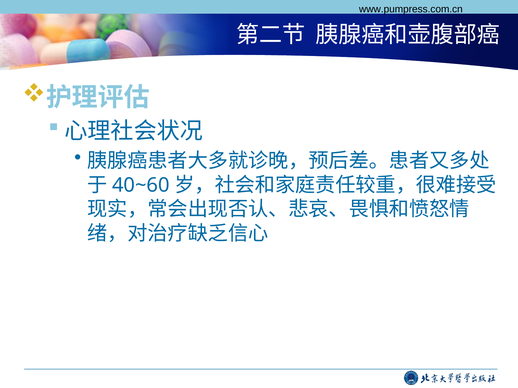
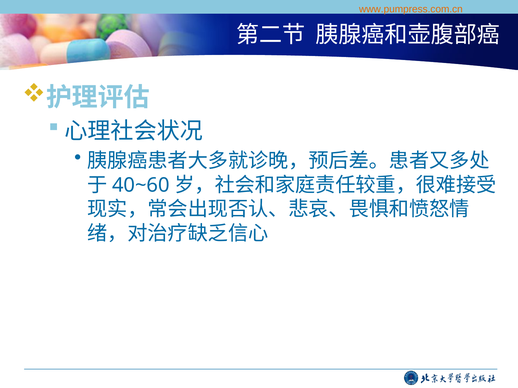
www.pumpress.com.cn colour: black -> orange
